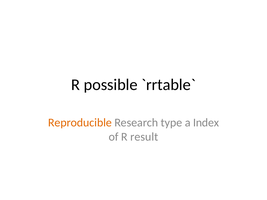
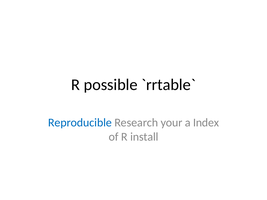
Reproducible colour: orange -> blue
type: type -> your
result: result -> install
